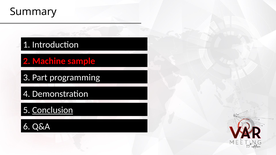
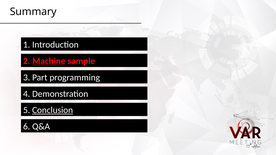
Machine underline: none -> present
